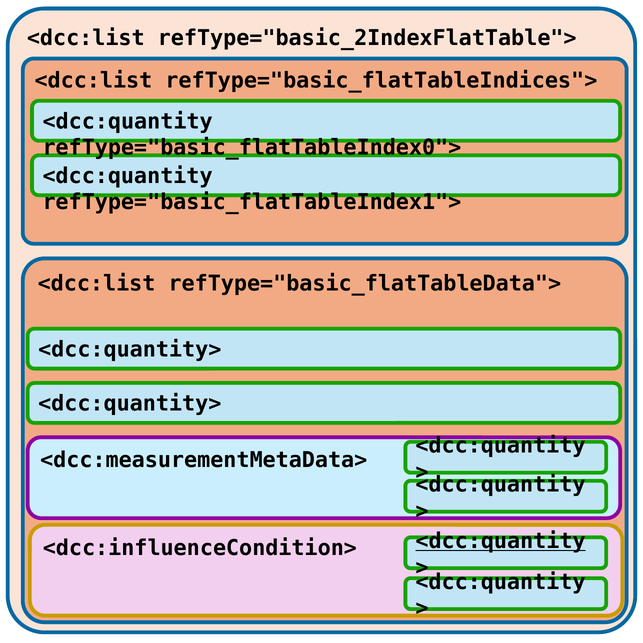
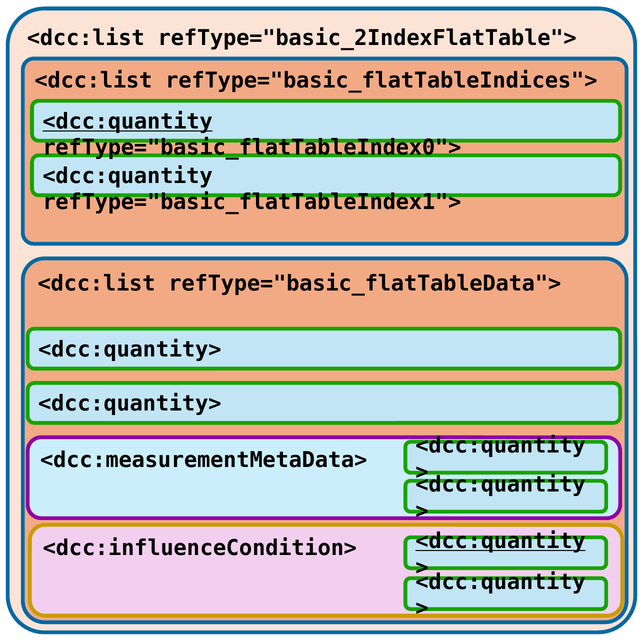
<dcc:quantity at (128, 122) underline: none -> present
